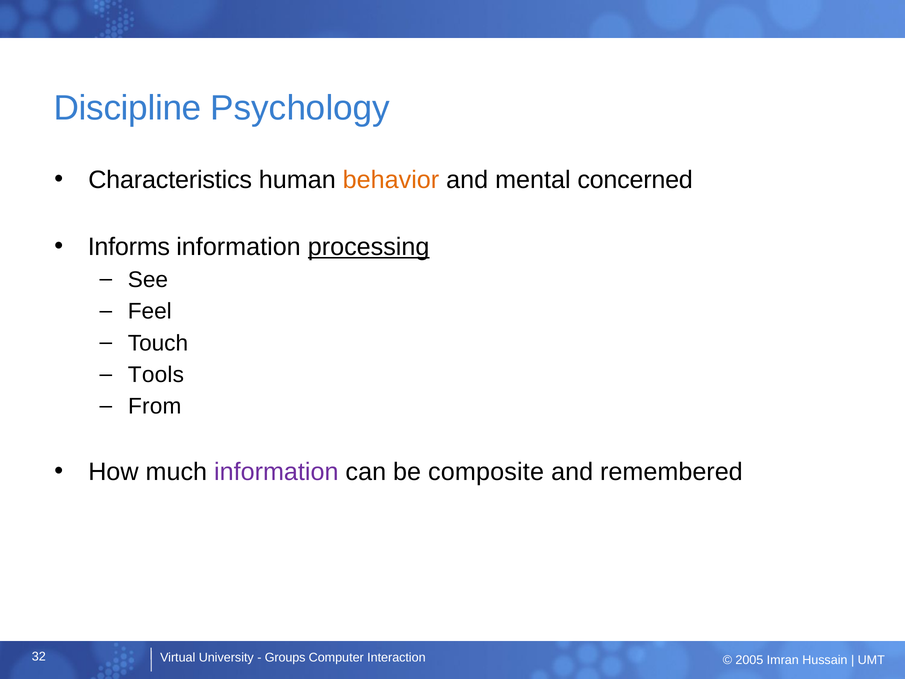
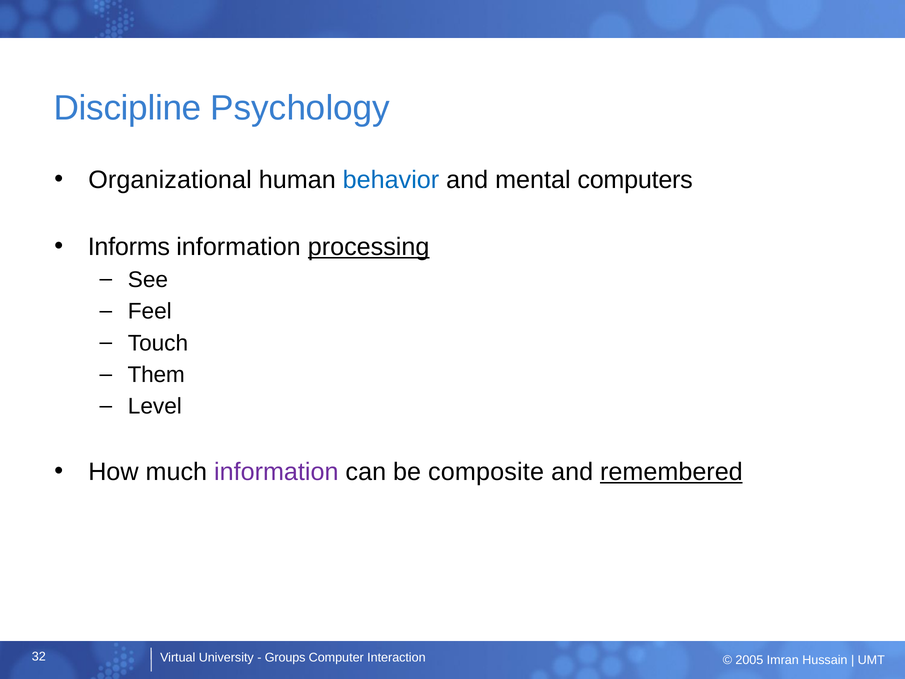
Characteristics: Characteristics -> Organizational
behavior colour: orange -> blue
concerned: concerned -> computers
Tools: Tools -> Them
From: From -> Level
remembered underline: none -> present
